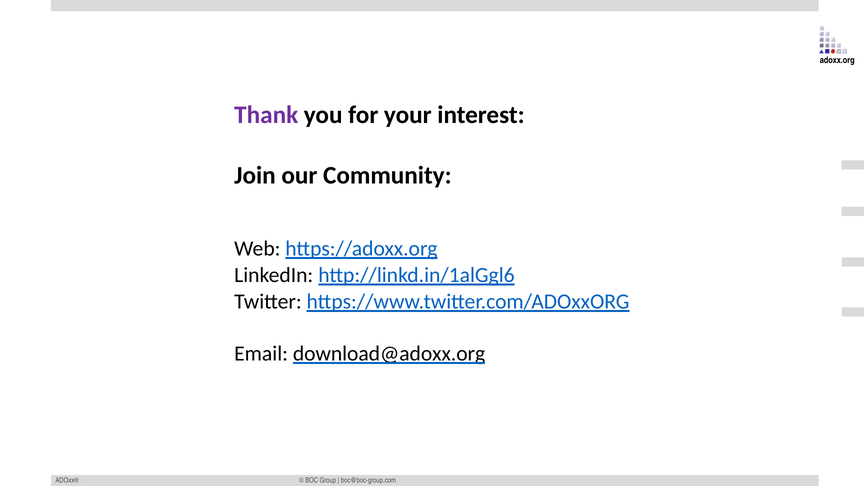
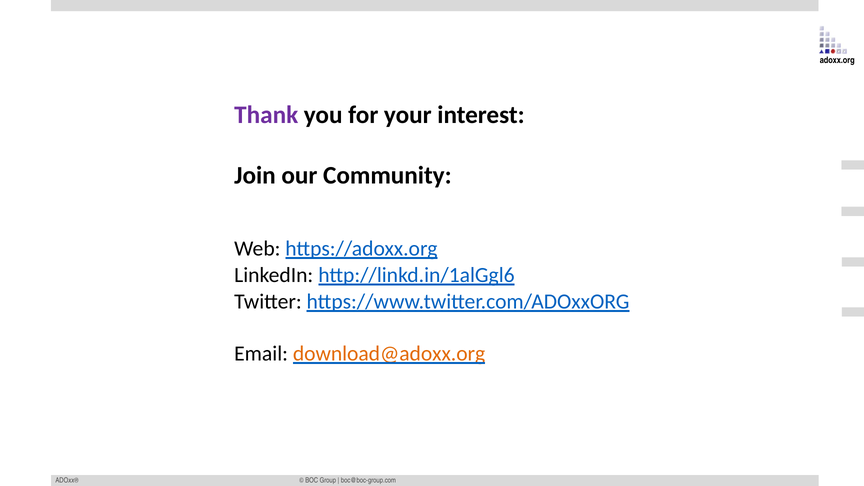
download@adoxx.org colour: black -> orange
